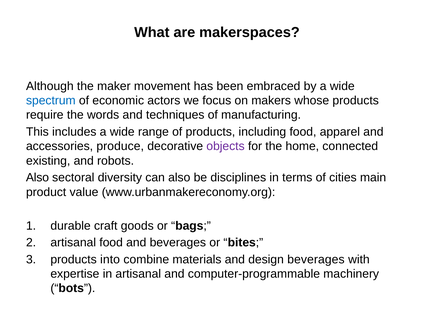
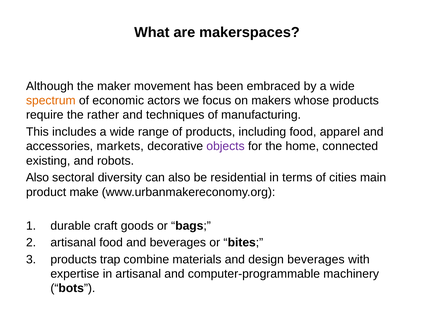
spectrum colour: blue -> orange
words: words -> rather
produce: produce -> markets
disciplines: disciplines -> residential
value: value -> make
into: into -> trap
